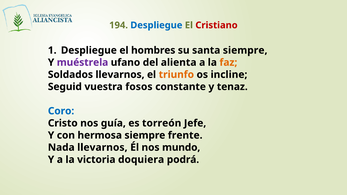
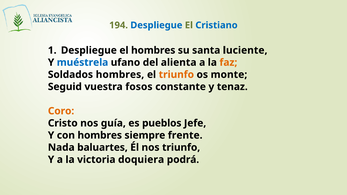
Cristiano colour: red -> blue
santa siempre: siempre -> luciente
muéstrela colour: purple -> blue
Soldados llevarnos: llevarnos -> hombres
incline: incline -> monte
Coro colour: blue -> orange
torreón: torreón -> pueblos
con hermosa: hermosa -> hombres
Nada llevarnos: llevarnos -> baluartes
nos mundo: mundo -> triunfo
